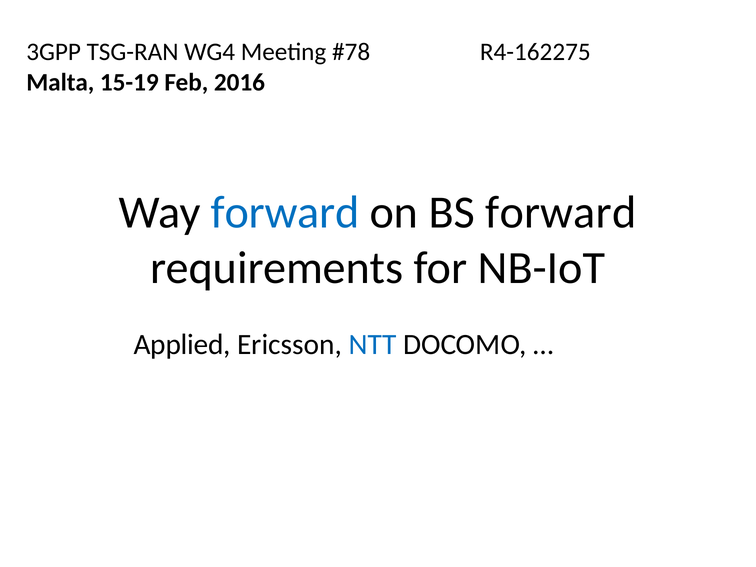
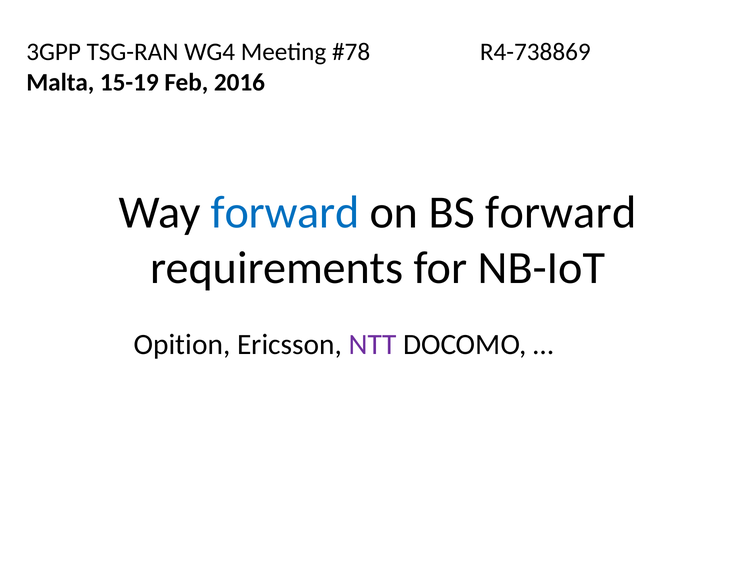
R4-162275: R4-162275 -> R4-738869
Applied: Applied -> Opition
NTT colour: blue -> purple
